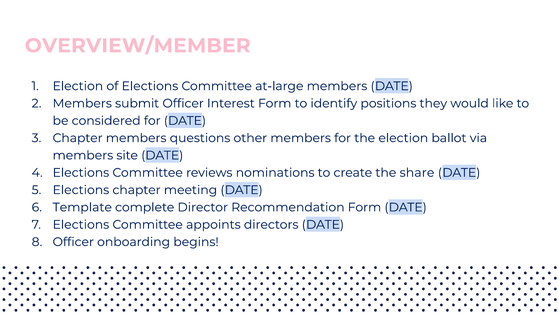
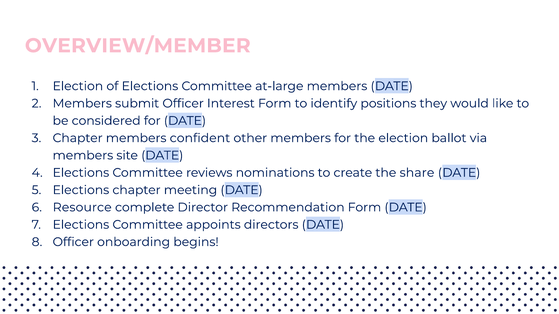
questions: questions -> confident
Template: Template -> Resource
